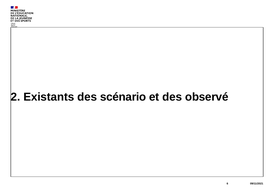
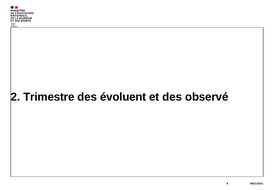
Existants: Existants -> Trimestre
scénario: scénario -> évoluent
